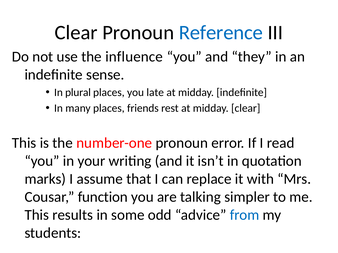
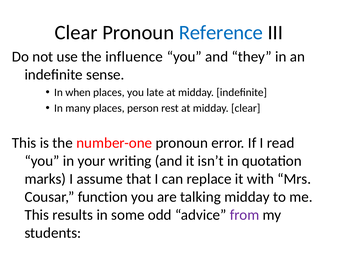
plural: plural -> when
friends: friends -> person
talking simpler: simpler -> midday
from colour: blue -> purple
